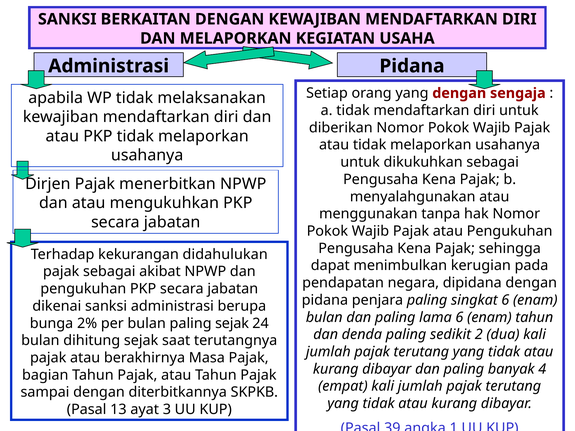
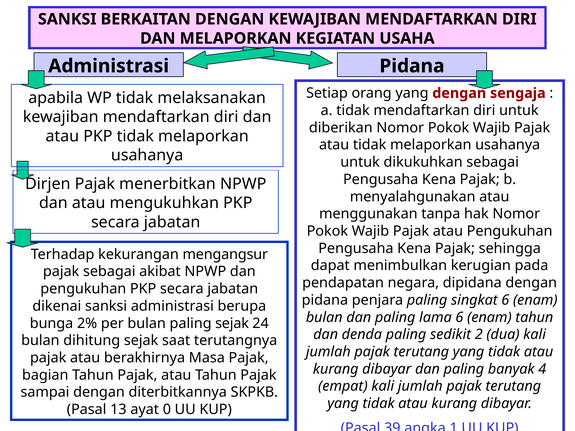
didahulukan: didahulukan -> mengangsur
3: 3 -> 0
